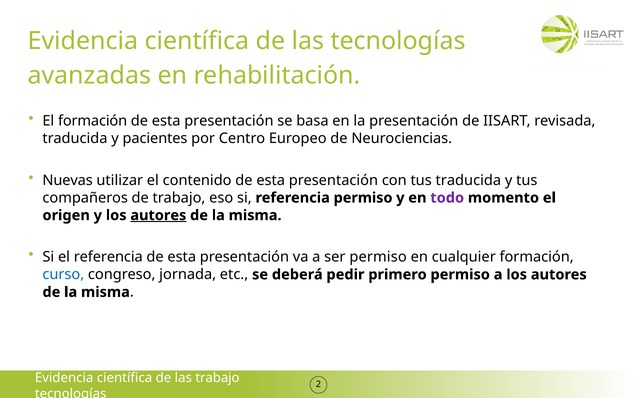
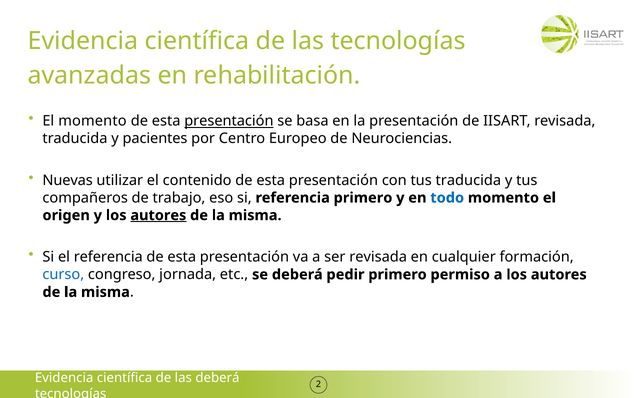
El formación: formación -> momento
presentación at (229, 121) underline: none -> present
referencia permiso: permiso -> primero
todo colour: purple -> blue
ser permiso: permiso -> revisada
las trabajo: trabajo -> deberá
